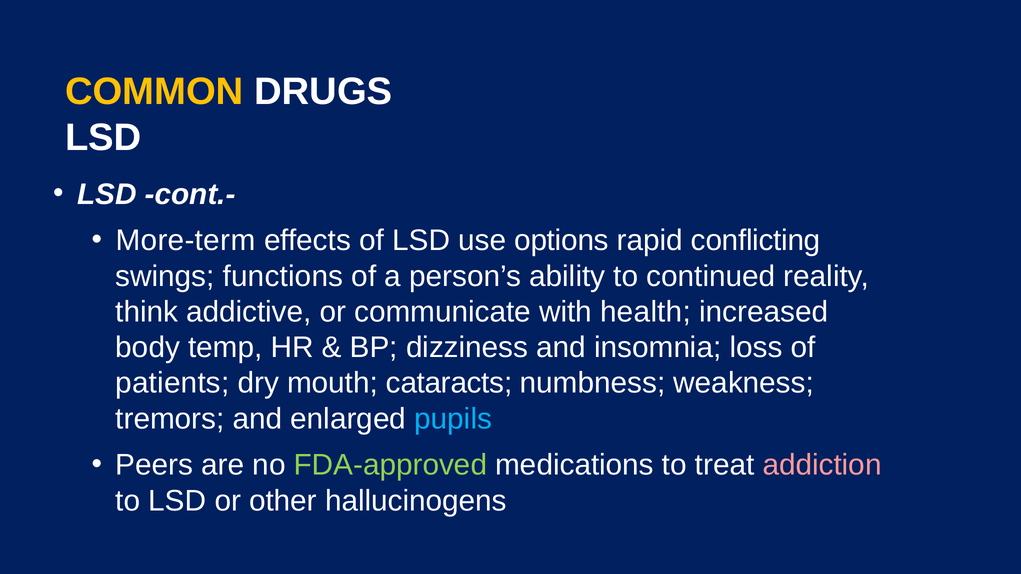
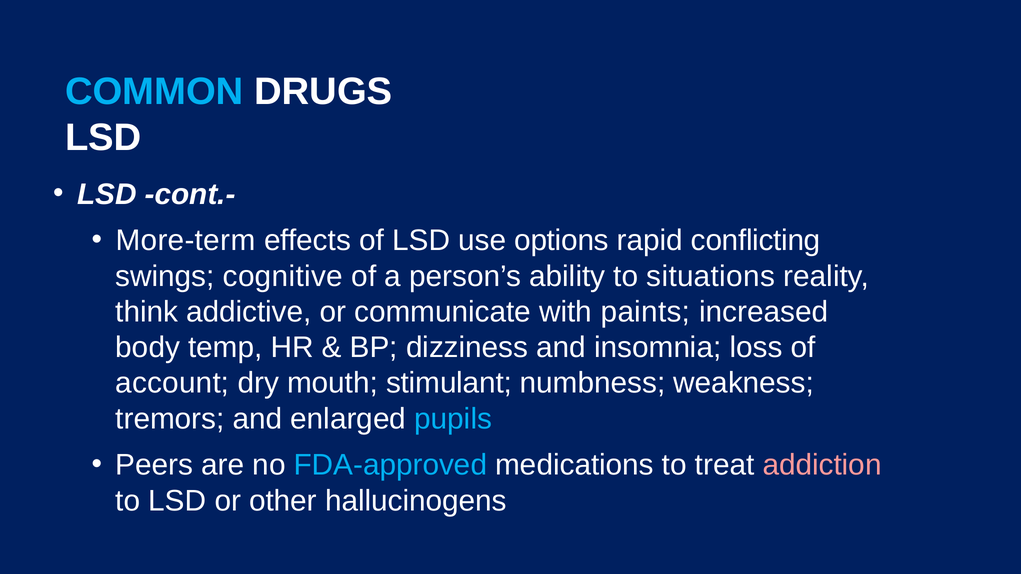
COMMON colour: yellow -> light blue
functions: functions -> cognitive
continued: continued -> situations
health: health -> paints
patients: patients -> account
cataracts: cataracts -> stimulant
FDA-approved colour: light green -> light blue
